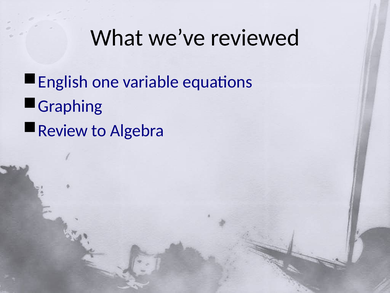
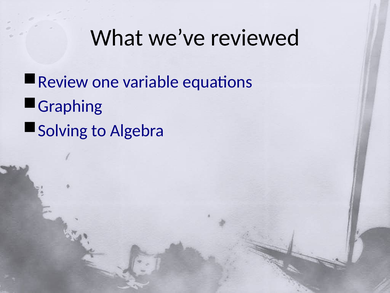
English: English -> Review
Review: Review -> Solving
